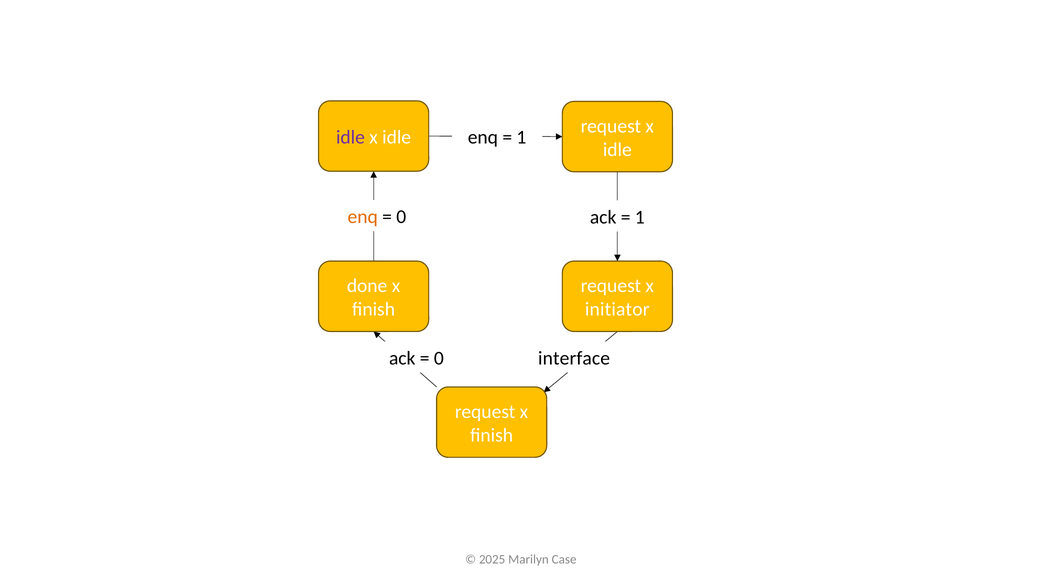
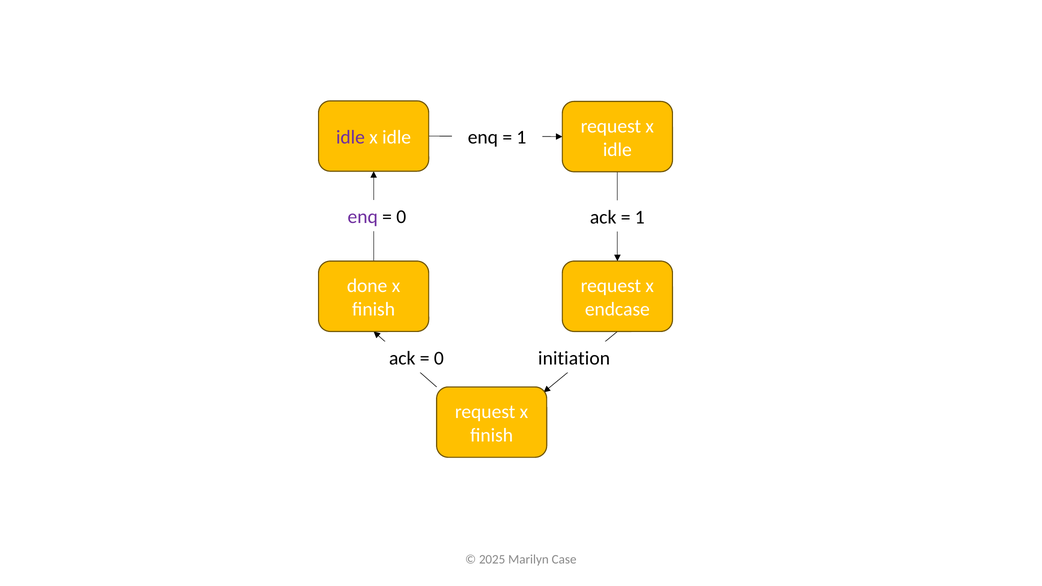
enq at (363, 217) colour: orange -> purple
initiator: initiator -> endcase
interface: interface -> initiation
